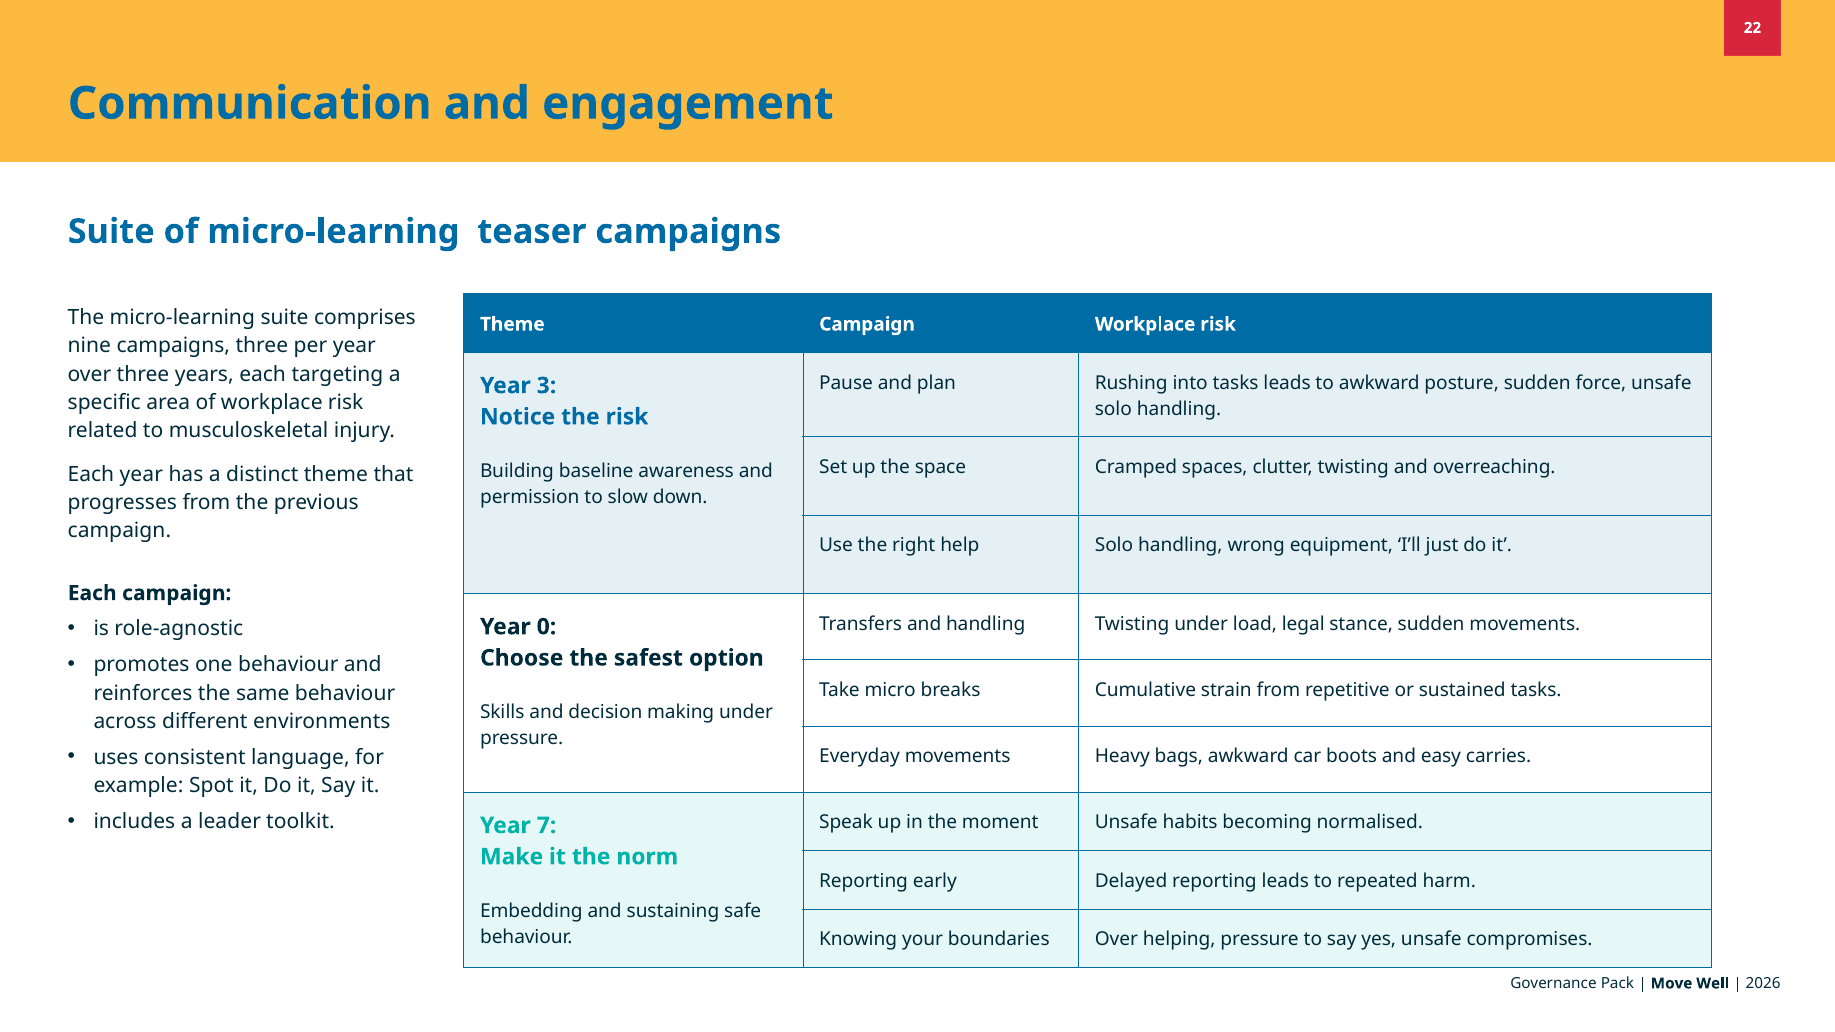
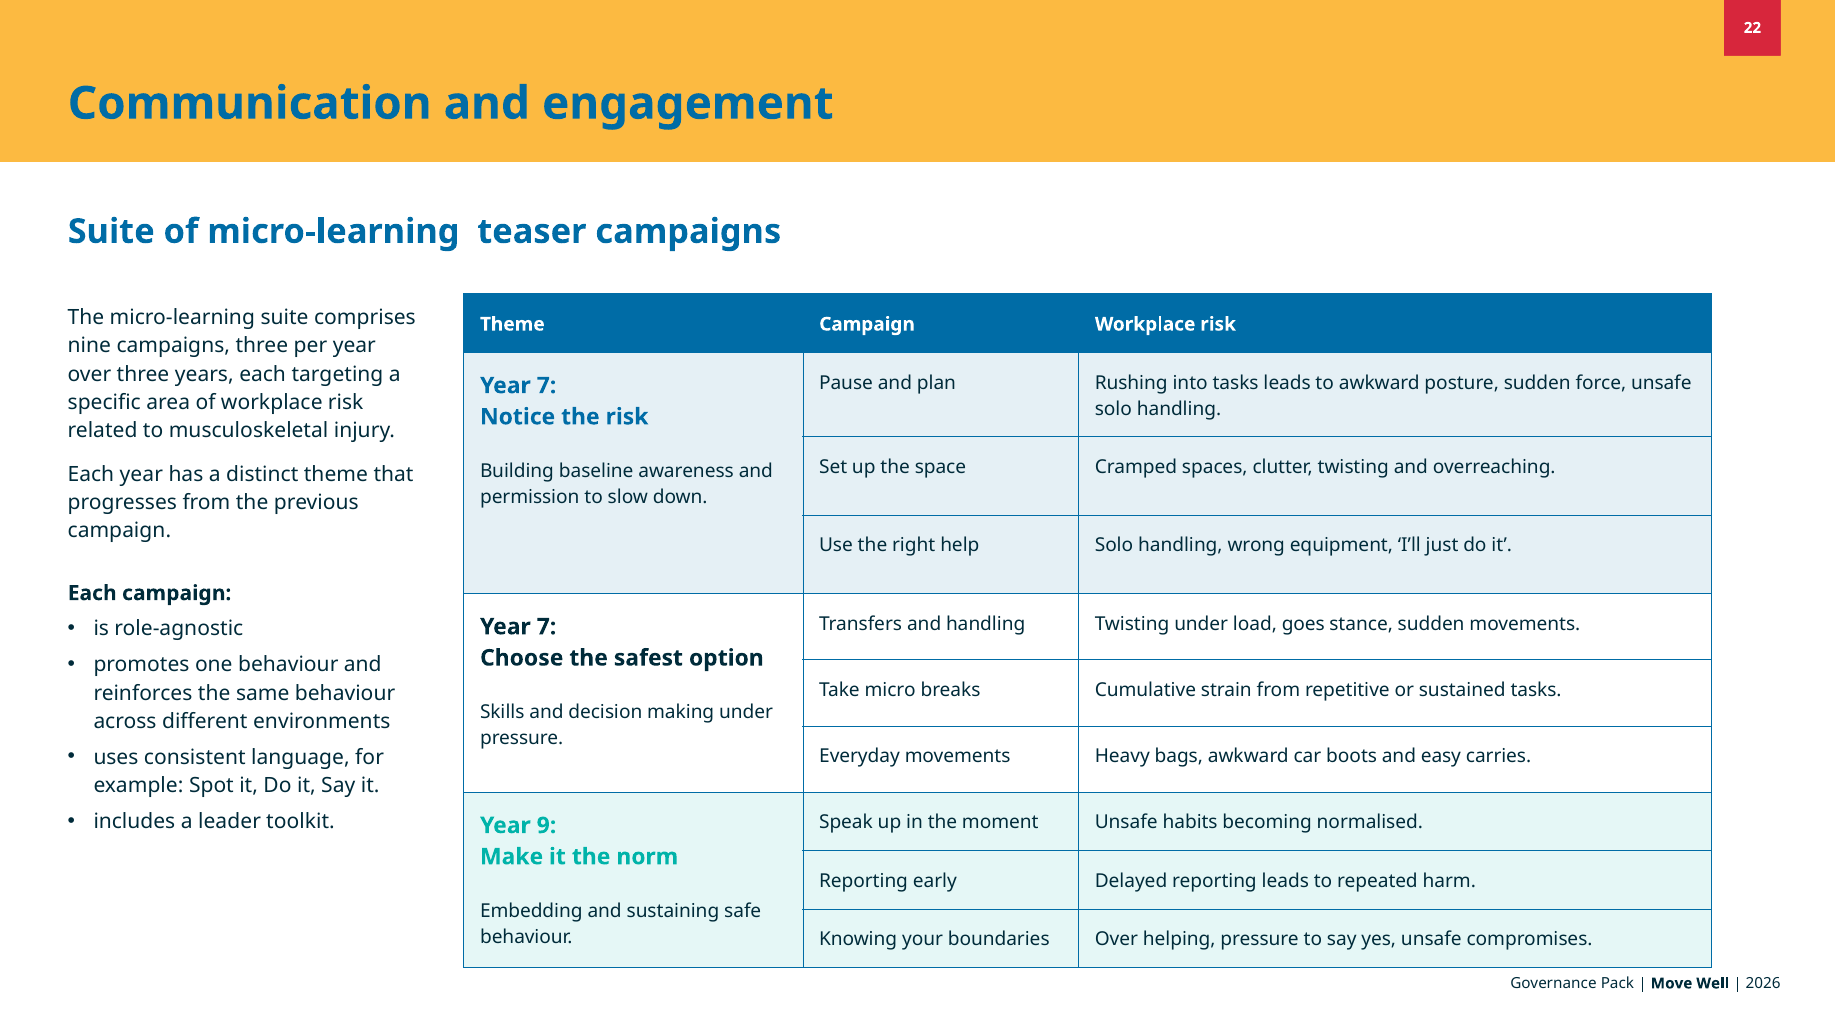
3 at (546, 386): 3 -> 7
legal: legal -> goes
0 at (546, 627): 0 -> 7
7: 7 -> 9
